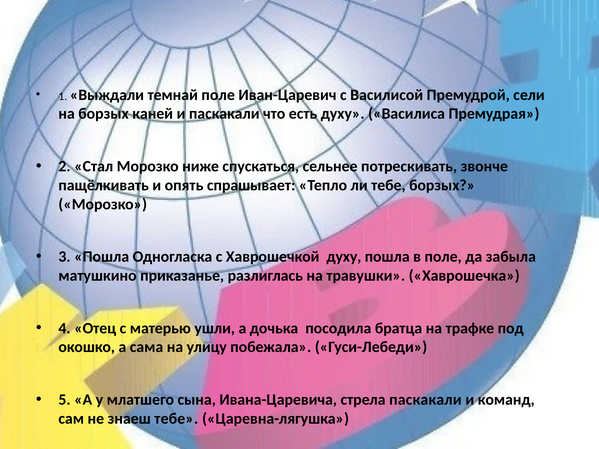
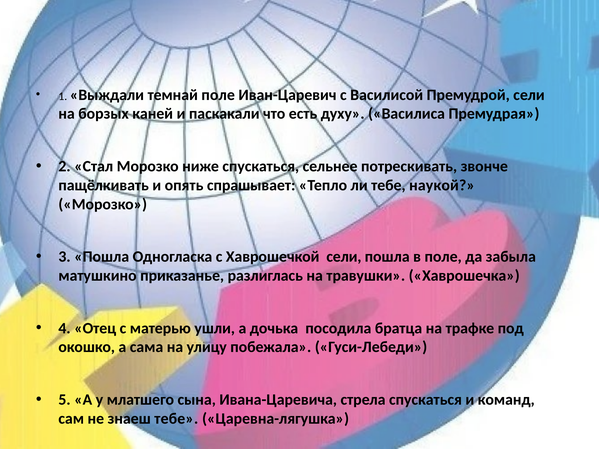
тебе борзых: борзых -> наукой
Хаврошечкой духу: духу -> сели
стрела паскакали: паскакали -> спускаться
